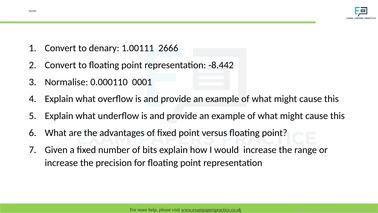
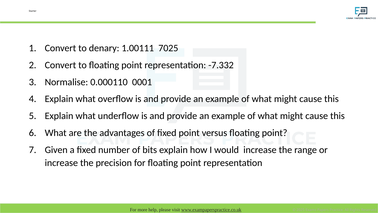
2666: 2666 -> 7025
-8.442: -8.442 -> -7.332
